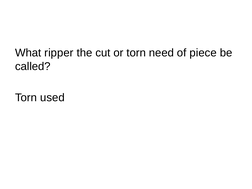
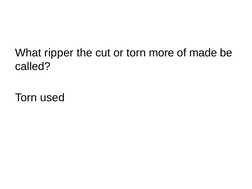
need: need -> more
piece: piece -> made
